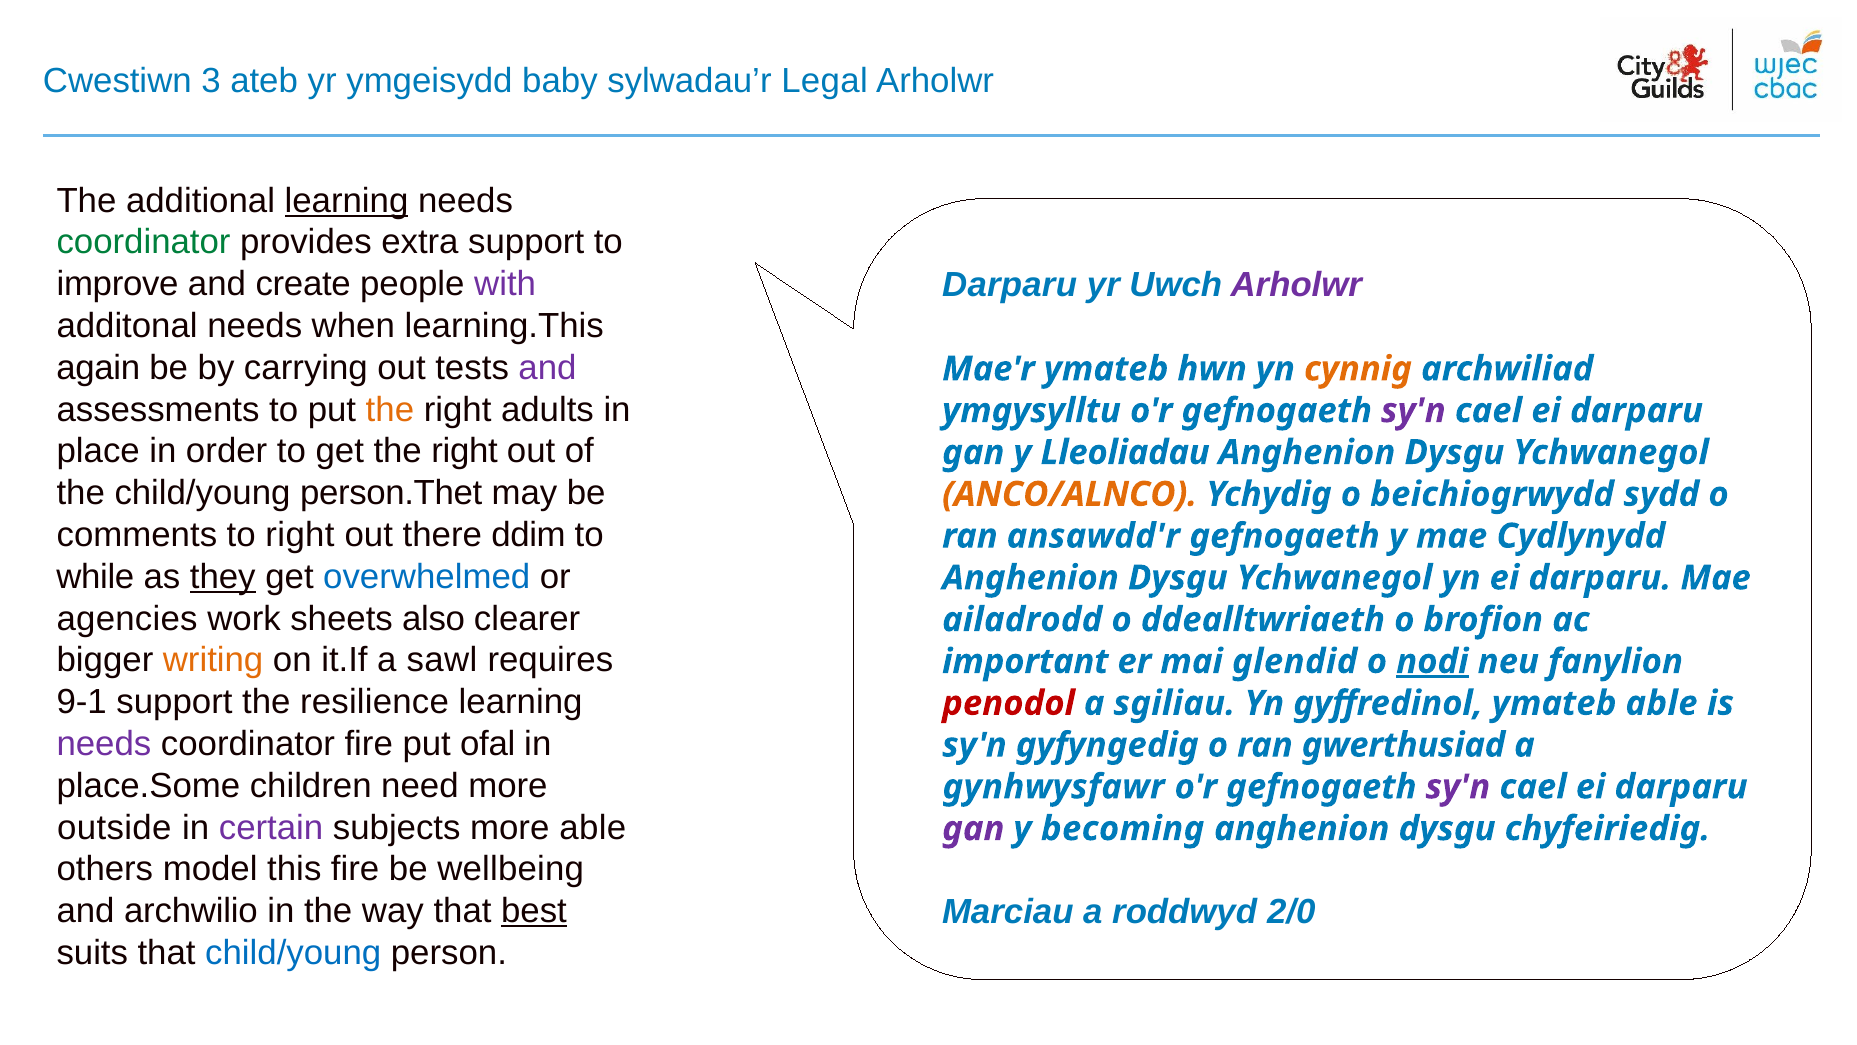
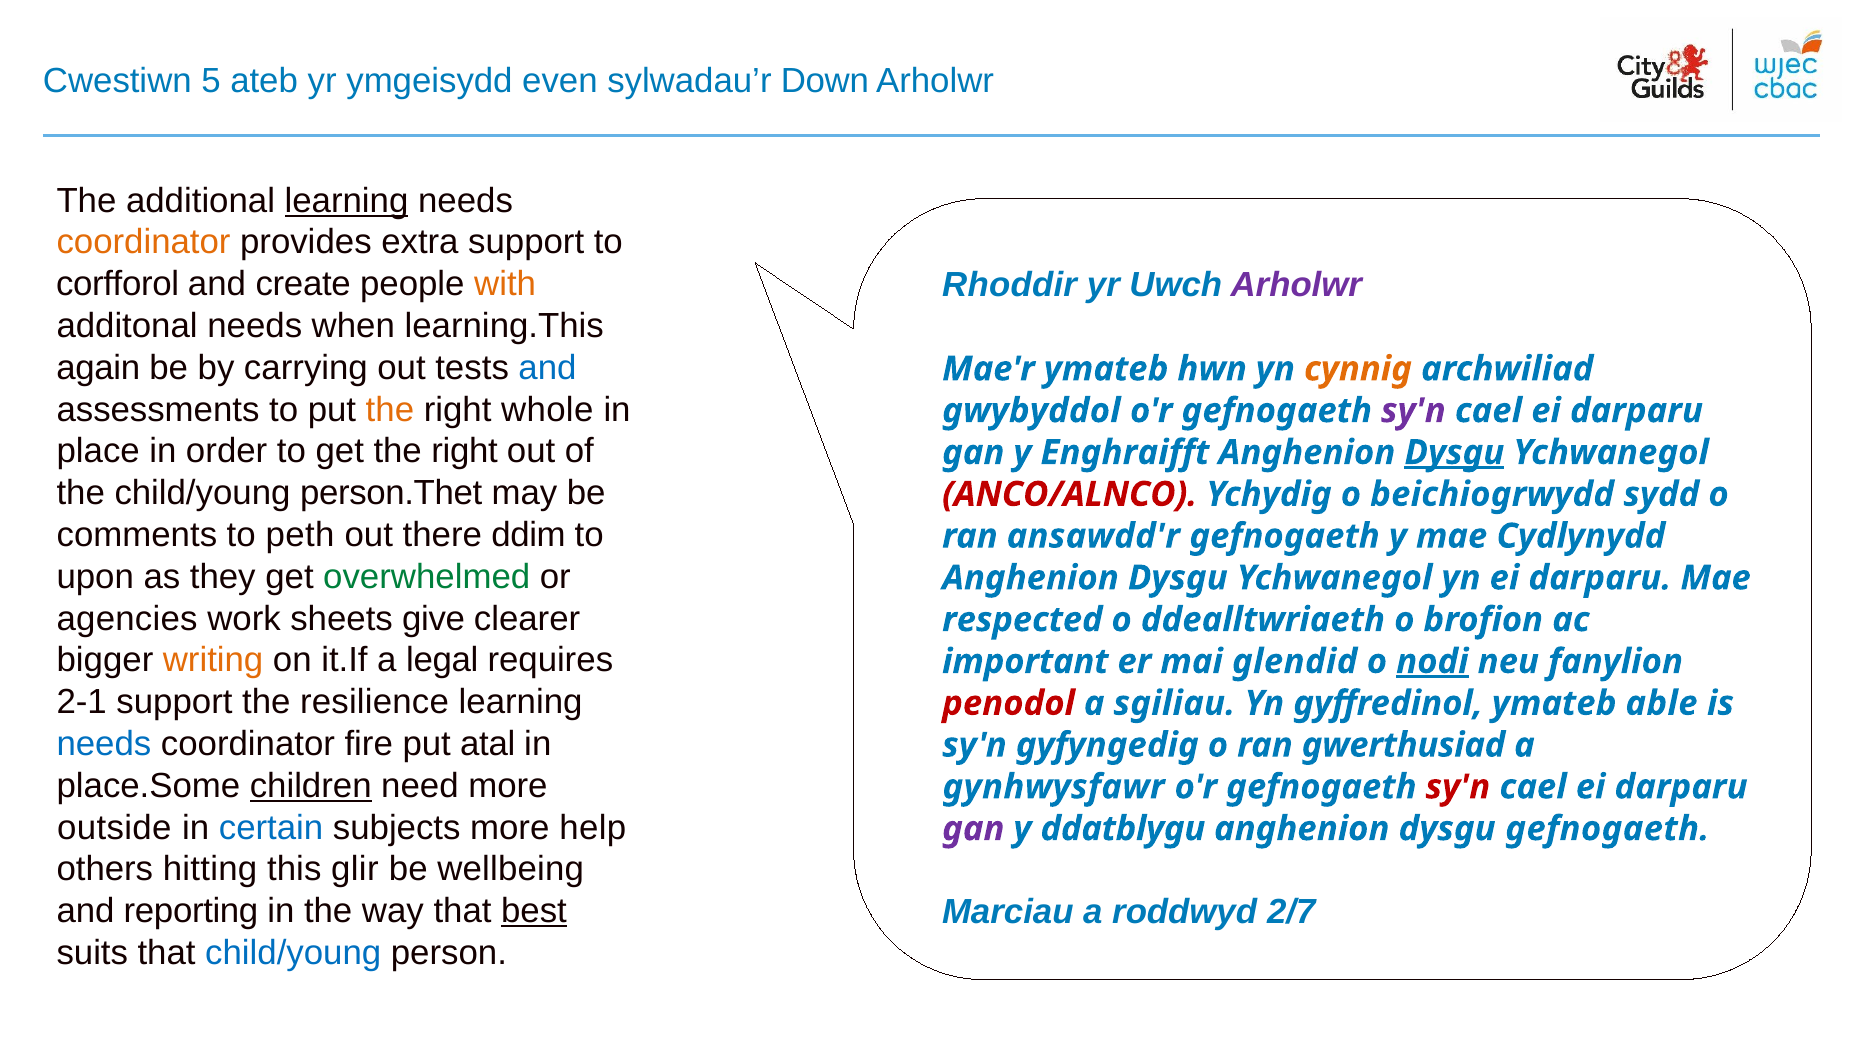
3: 3 -> 5
baby: baby -> even
Legal: Legal -> Down
coordinator at (144, 242) colour: green -> orange
improve: improve -> corfforol
with colour: purple -> orange
Darparu at (1010, 285): Darparu -> Rhoddir
and at (547, 368) colour: purple -> blue
adults: adults -> whole
ymgysylltu: ymgysylltu -> gwybyddol
Lleoliadau: Lleoliadau -> Enghraifft
Dysgu at (1454, 452) underline: none -> present
ANCO/ALNCO colour: orange -> red
to right: right -> peth
while: while -> upon
they underline: present -> none
overwhelmed colour: blue -> green
also: also -> give
ailadrodd: ailadrodd -> respected
sawl: sawl -> legal
9-1: 9-1 -> 2-1
needs at (104, 744) colour: purple -> blue
ofal: ofal -> atal
children underline: none -> present
sy'n at (1458, 787) colour: purple -> red
certain colour: purple -> blue
more able: able -> help
becoming: becoming -> ddatblygu
dysgu chyfeiriedig: chyfeiriedig -> gefnogaeth
model: model -> hitting
this fire: fire -> glir
archwilio: archwilio -> reporting
2/0: 2/0 -> 2/7
